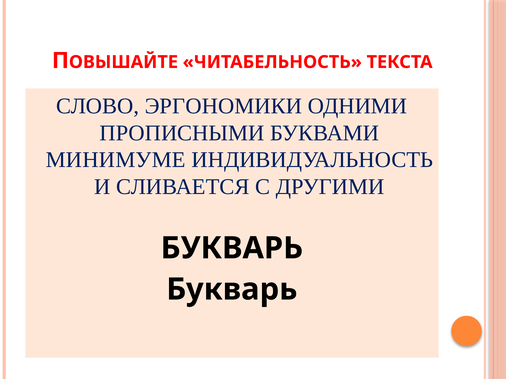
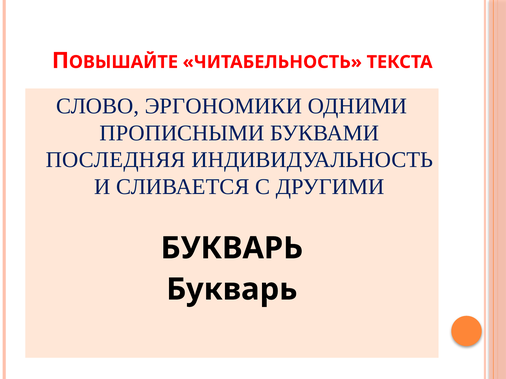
МИНИМУМЕ: МИНИМУМЕ -> ПОСЛЕДНЯЯ
